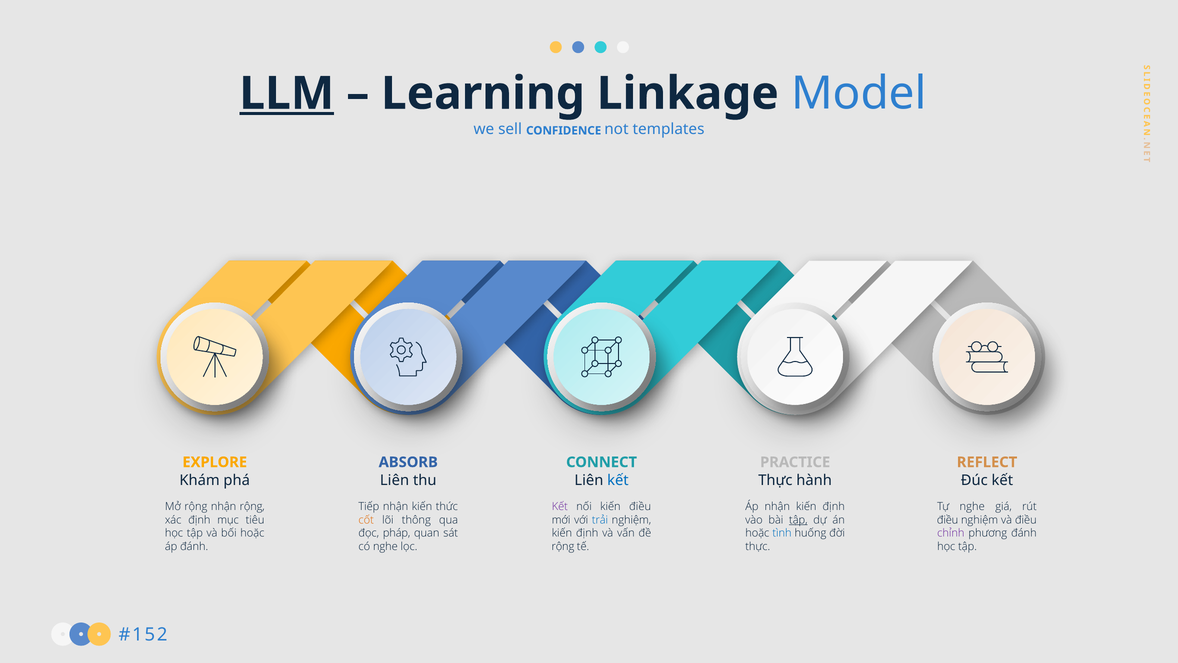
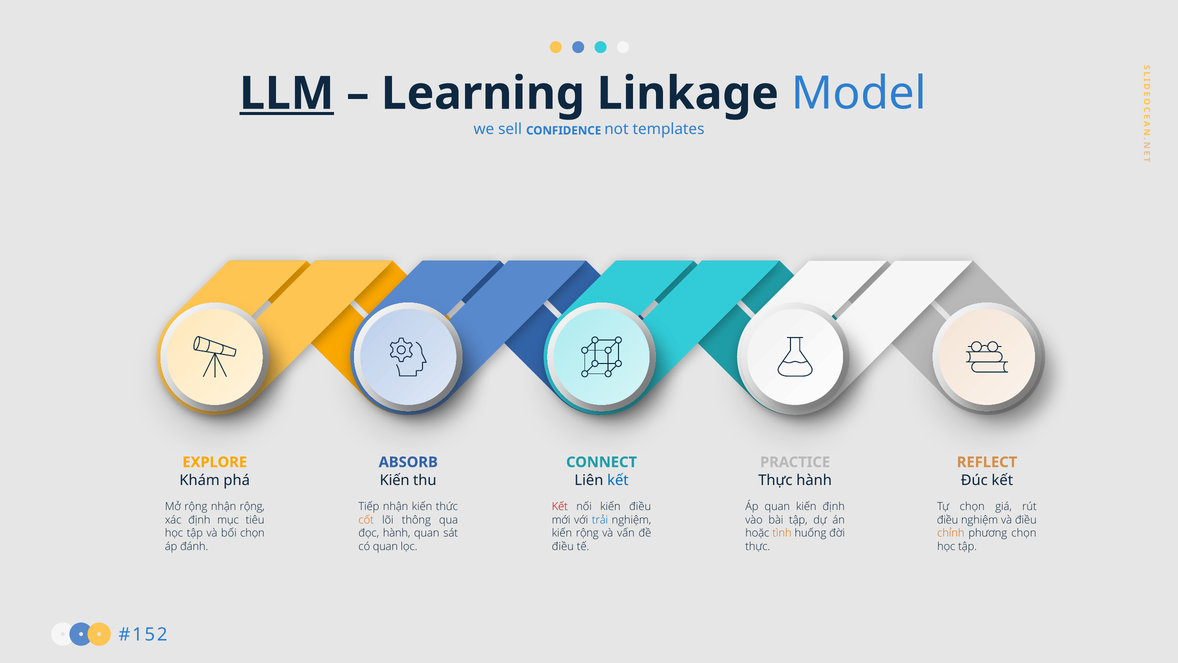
Liên at (395, 480): Liên -> Kiến
Kết at (560, 506) colour: purple -> red
Áp nhận: nhận -> quan
Tự nghe: nghe -> chọn
tập at (798, 520) underline: present -> none
bối hoặc: hoặc -> chọn
đọc pháp: pháp -> hành
định at (587, 533): định -> rộng
tình colour: blue -> orange
chỉnh colour: purple -> orange
phương đánh: đánh -> chọn
có nghe: nghe -> quan
rộng at (563, 546): rộng -> điều
